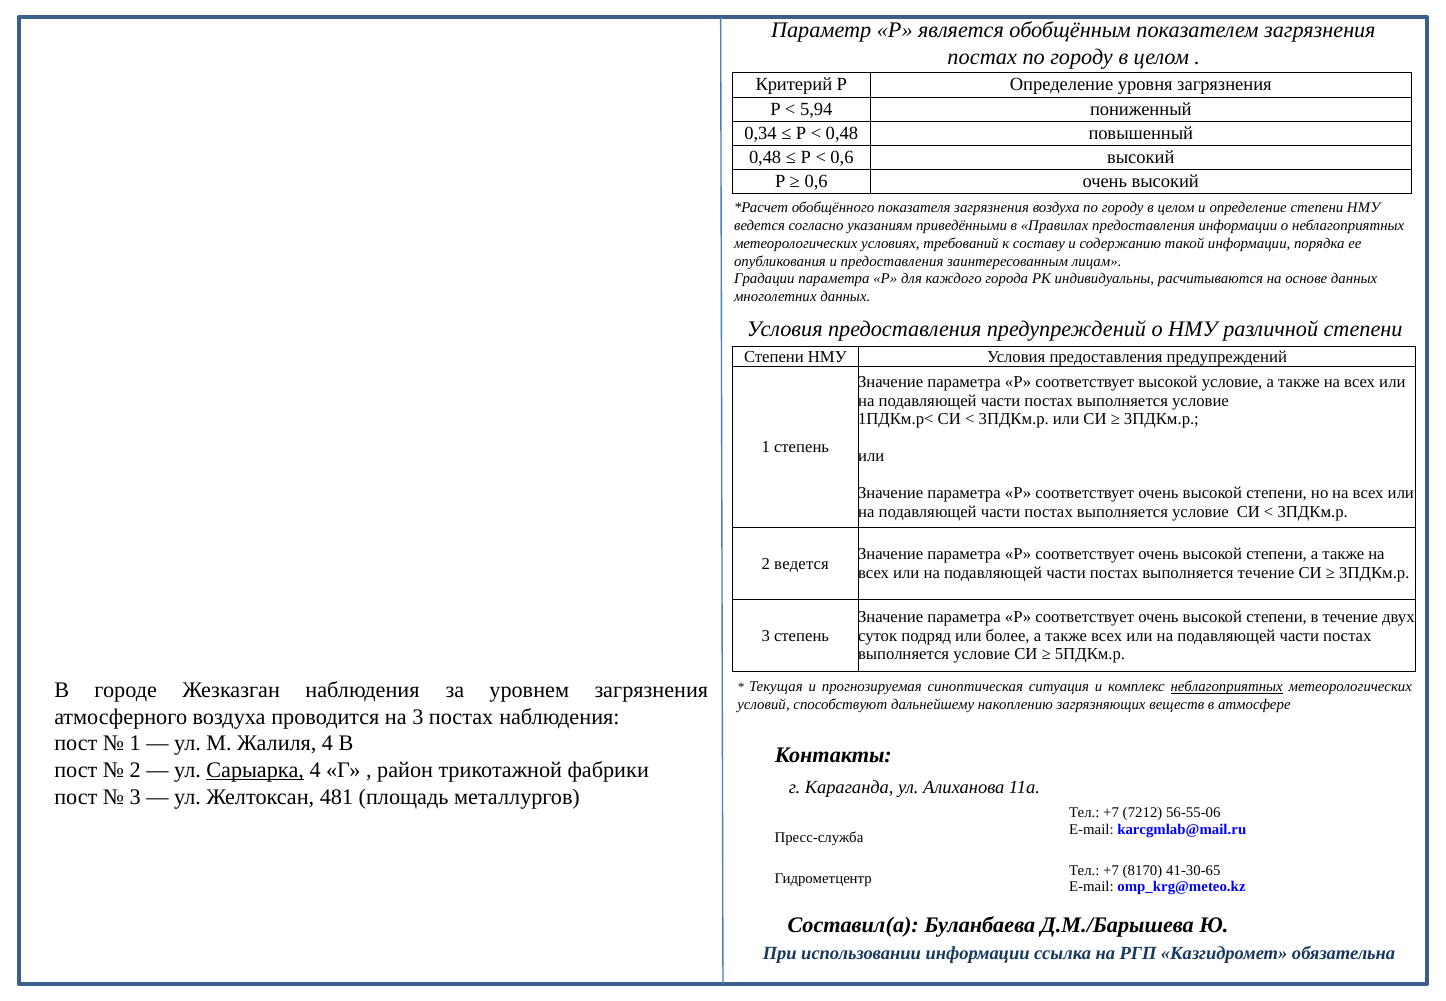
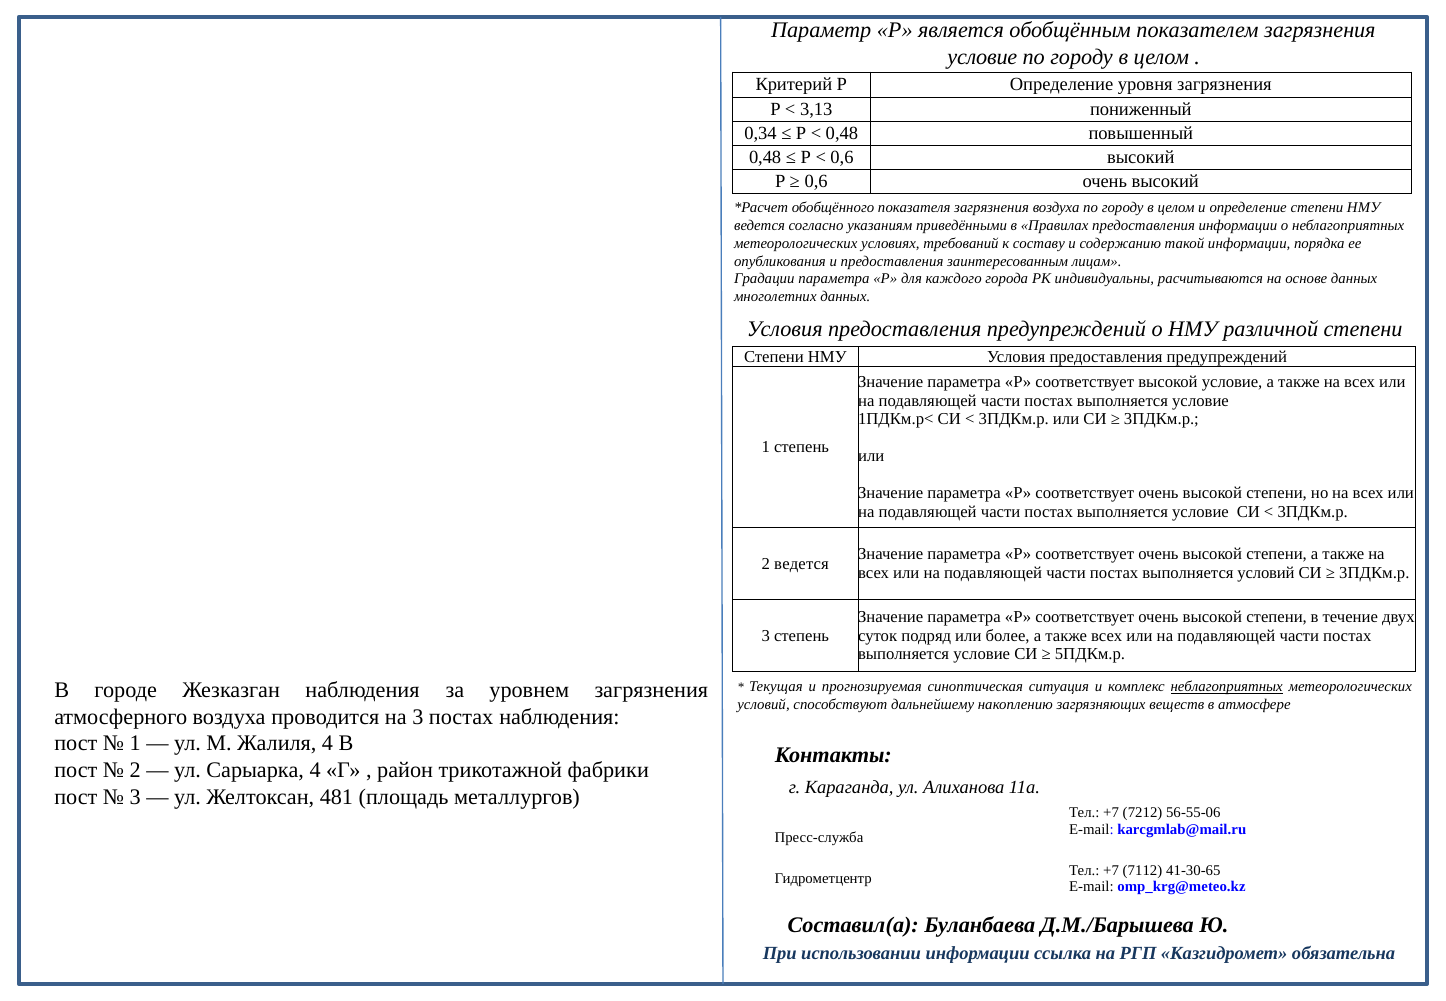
постах at (982, 57): постах -> условие
5,94: 5,94 -> 3,13
выполняется течение: течение -> условий
Сарыарка underline: present -> none
8170: 8170 -> 7112
